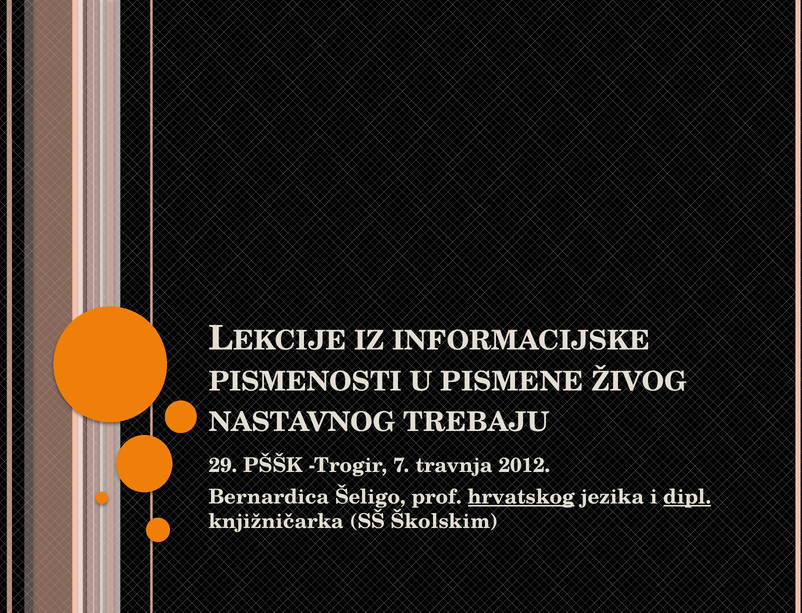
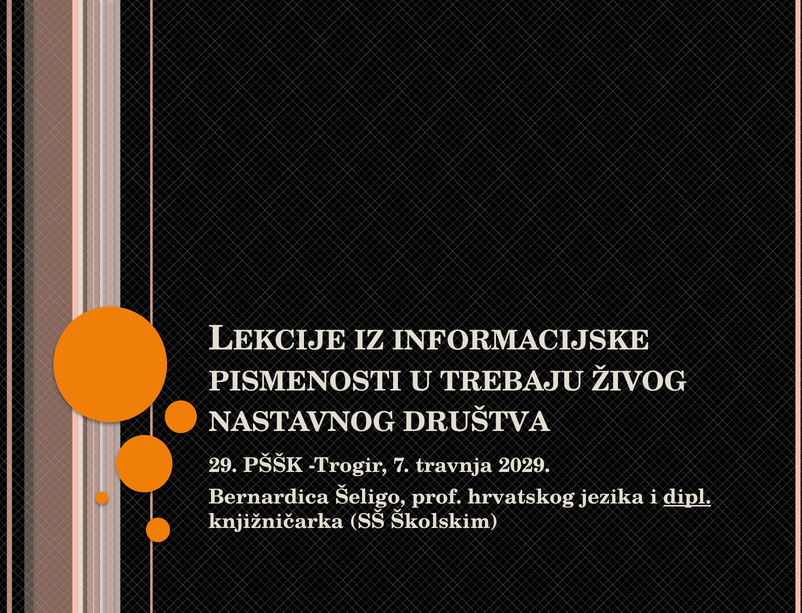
PISMENE: PISMENE -> TREBAJU
TREBAJU: TREBAJU -> DRUŠTVA
2012: 2012 -> 2029
hrvatskog underline: present -> none
